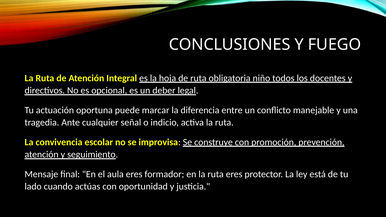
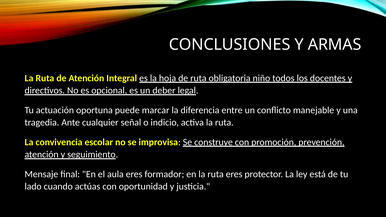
FUEGO: FUEGO -> ARMAS
